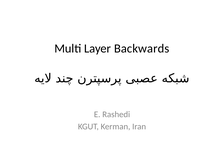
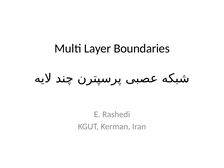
Backwards: Backwards -> Boundaries
